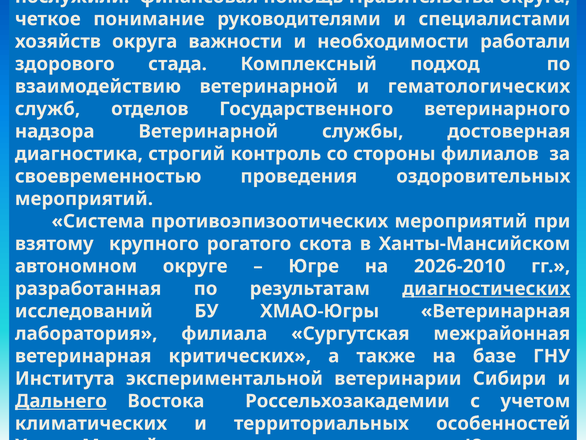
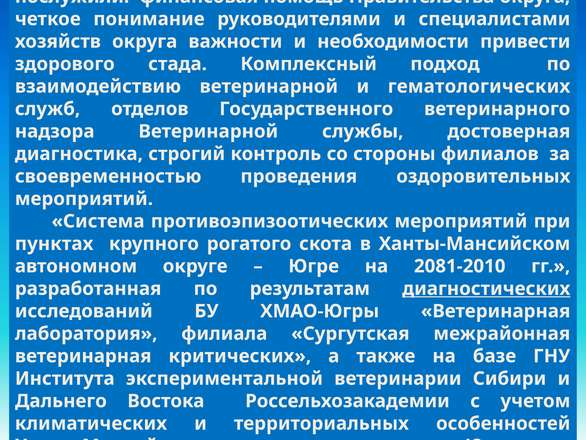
работали: работали -> привести
взятому: взятому -> пунктах
2026-2010: 2026-2010 -> 2081-2010
Дальнего underline: present -> none
